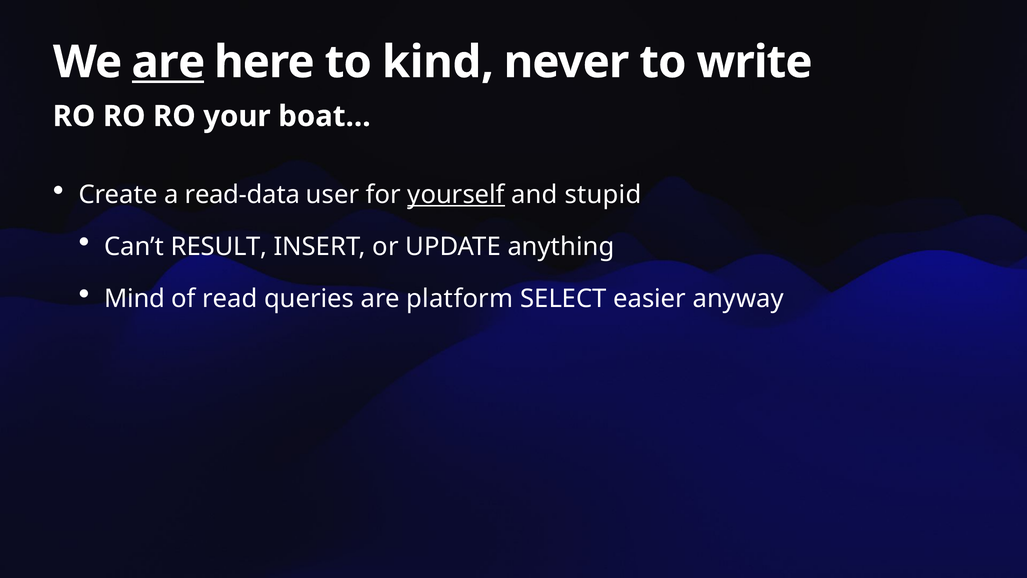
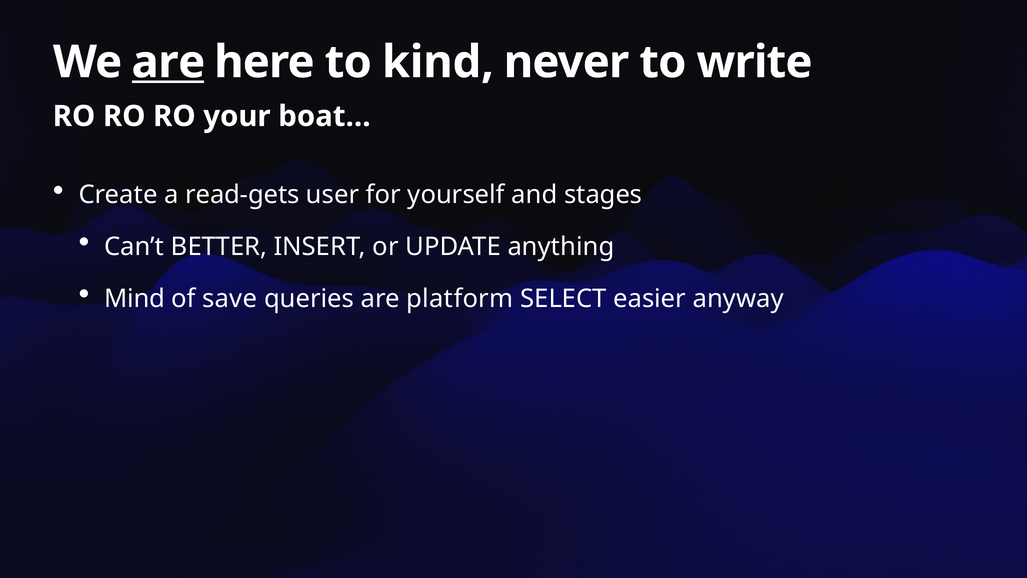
read-data: read-data -> read-gets
yourself underline: present -> none
stupid: stupid -> stages
RESULT: RESULT -> BETTER
read: read -> save
